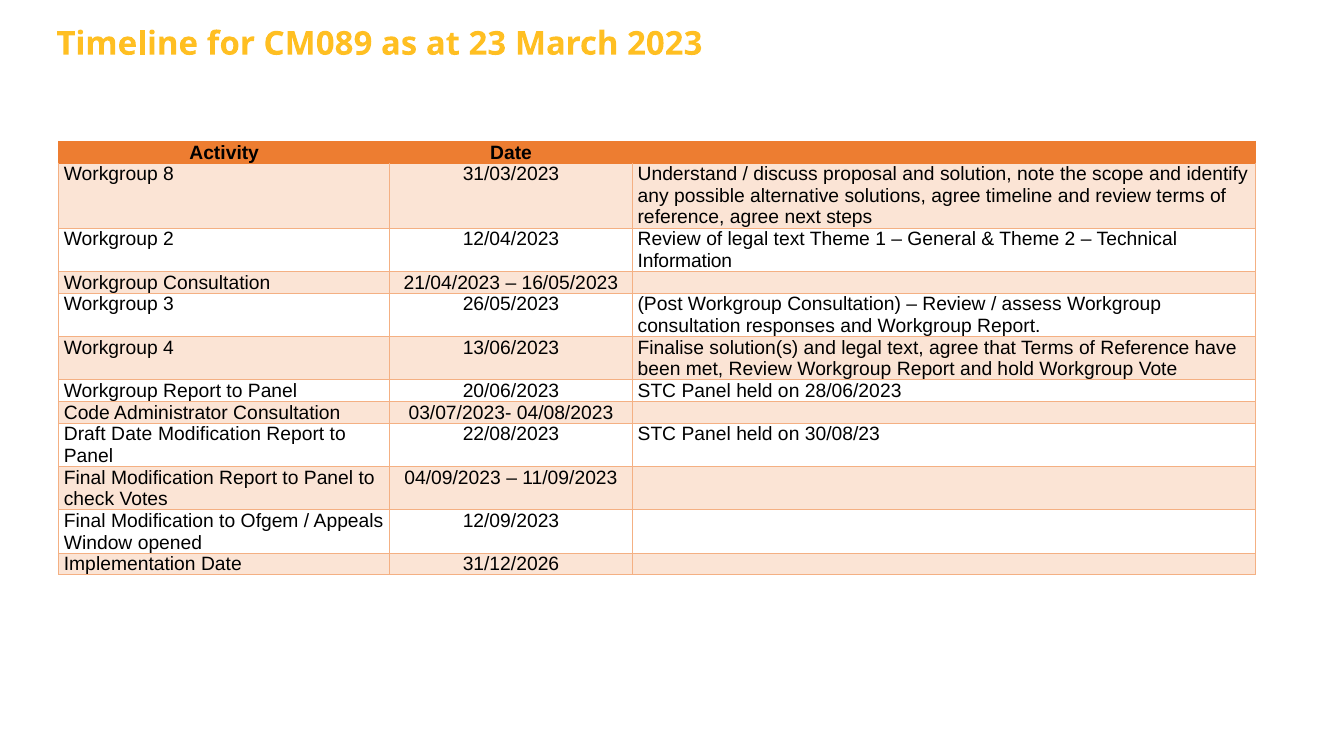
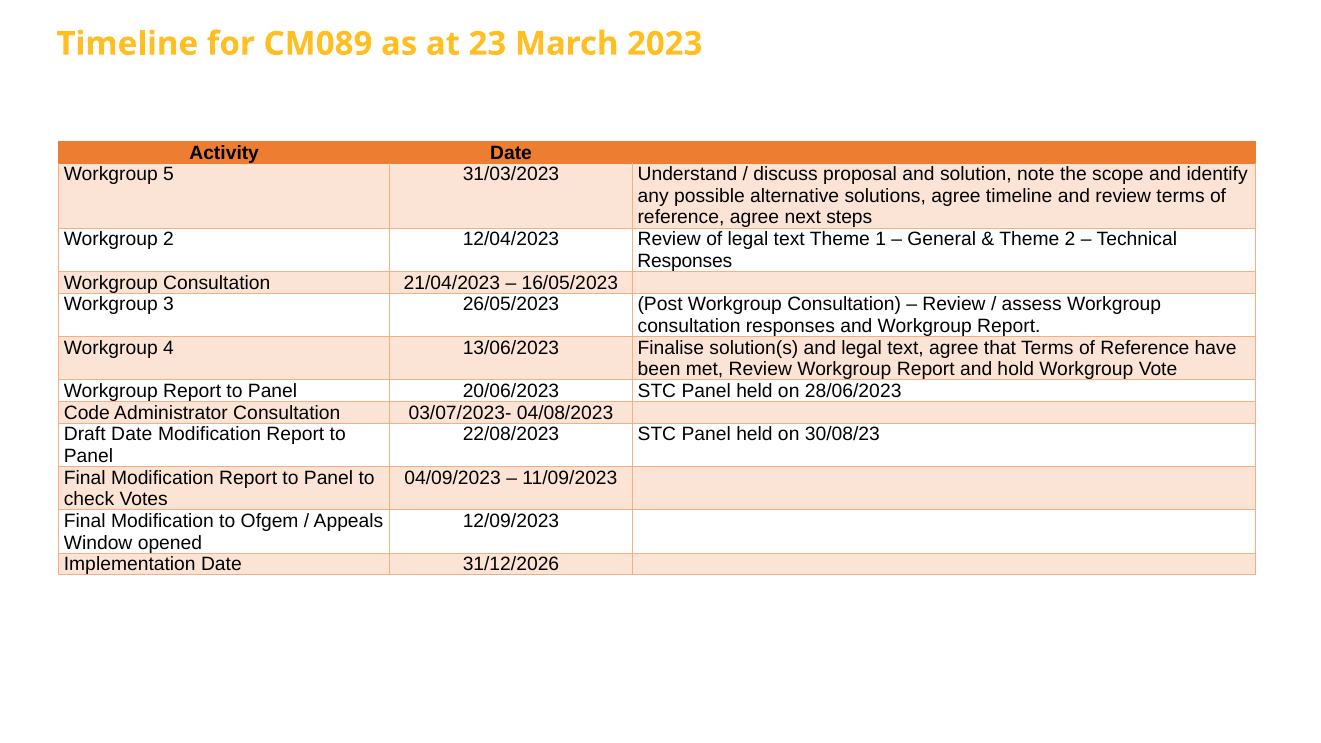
8: 8 -> 5
Information at (685, 261): Information -> Responses
